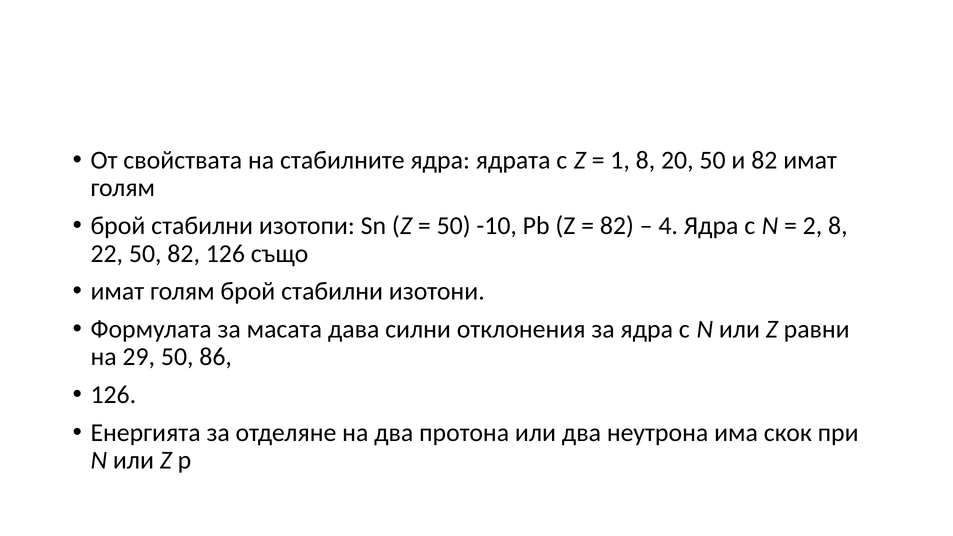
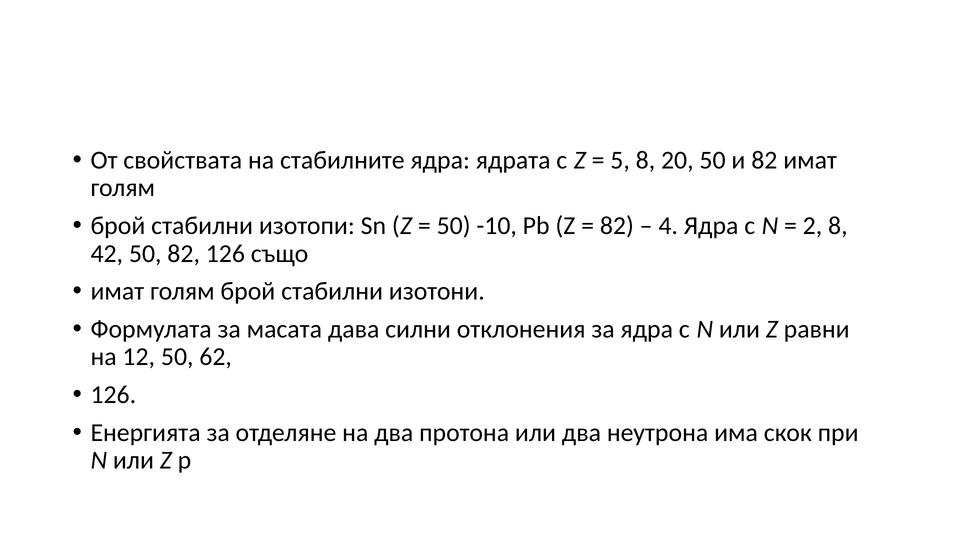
1: 1 -> 5
22: 22 -> 42
29: 29 -> 12
86: 86 -> 62
